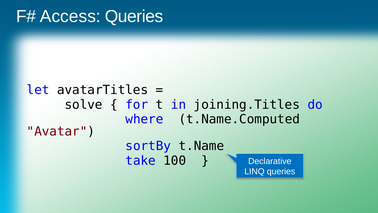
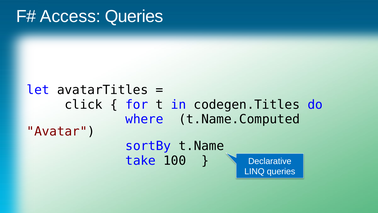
solve: solve -> click
joining.Titles: joining.Titles -> codegen.Titles
